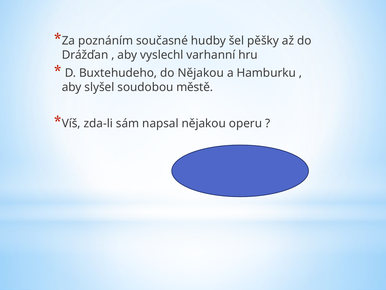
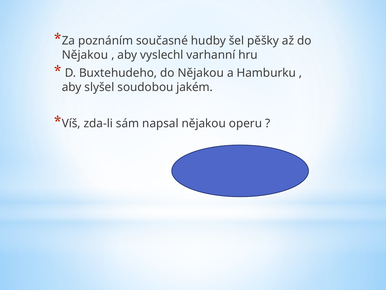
Drážďan at (85, 55): Drážďan -> Nějakou
městě: městě -> jakém
